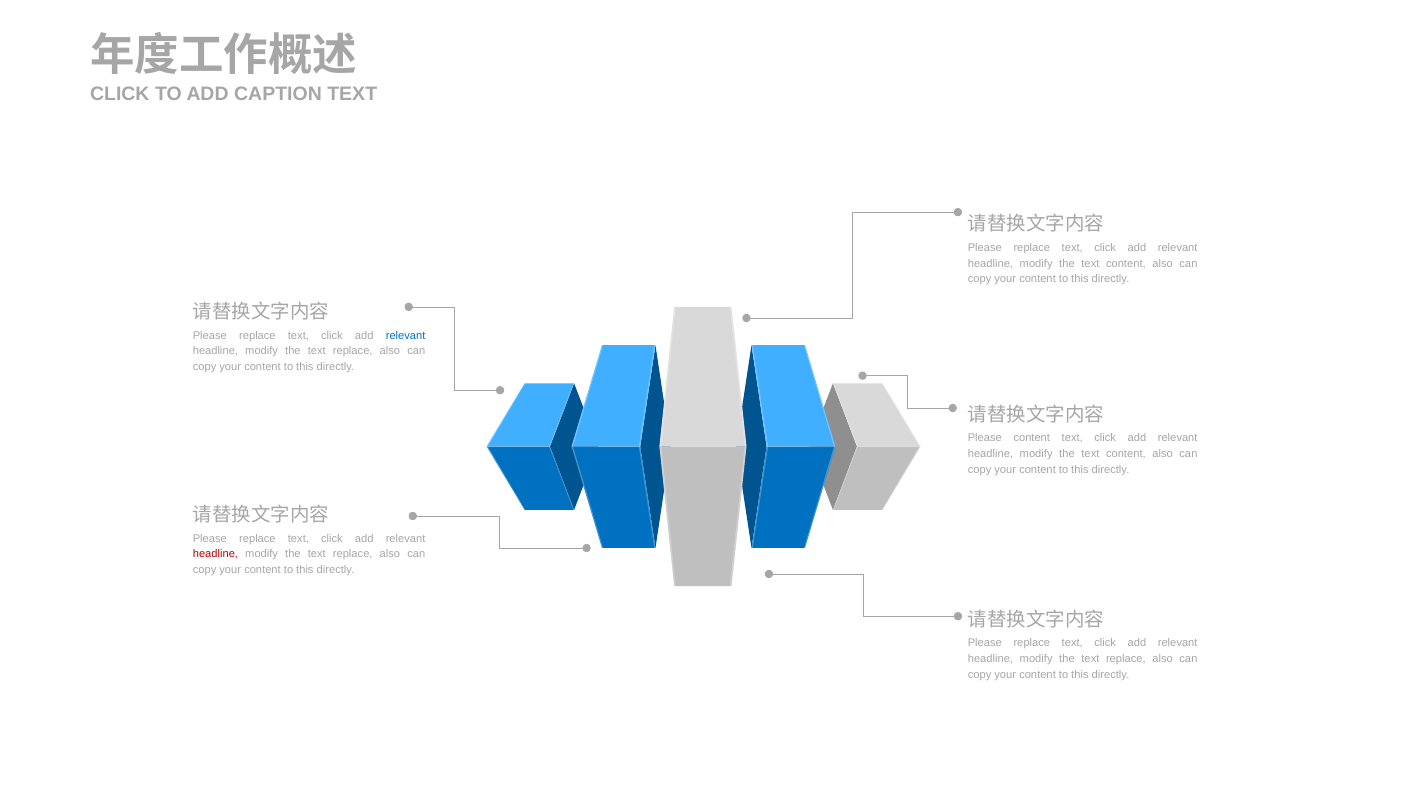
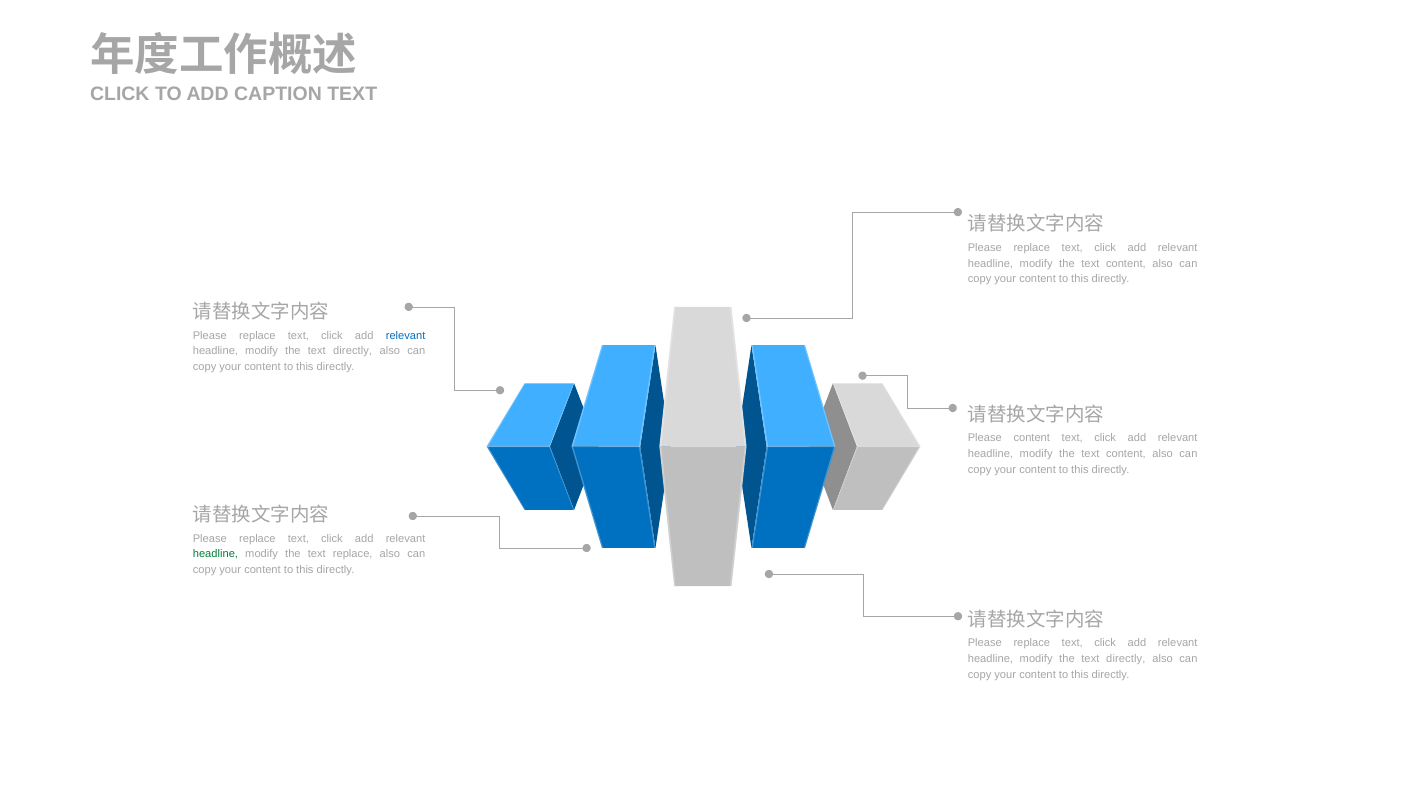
replace at (353, 351): replace -> directly
headline at (215, 555) colour: red -> green
replace at (1126, 659): replace -> directly
